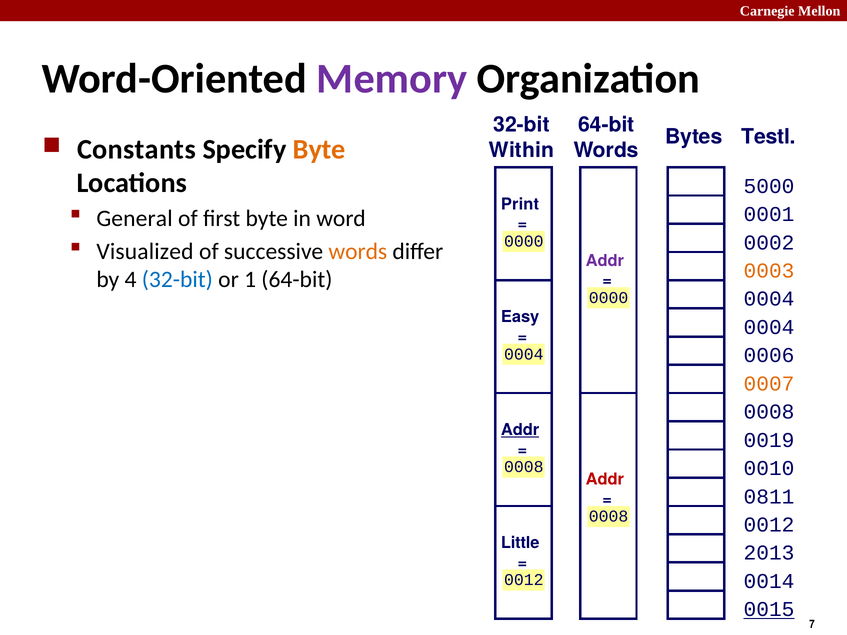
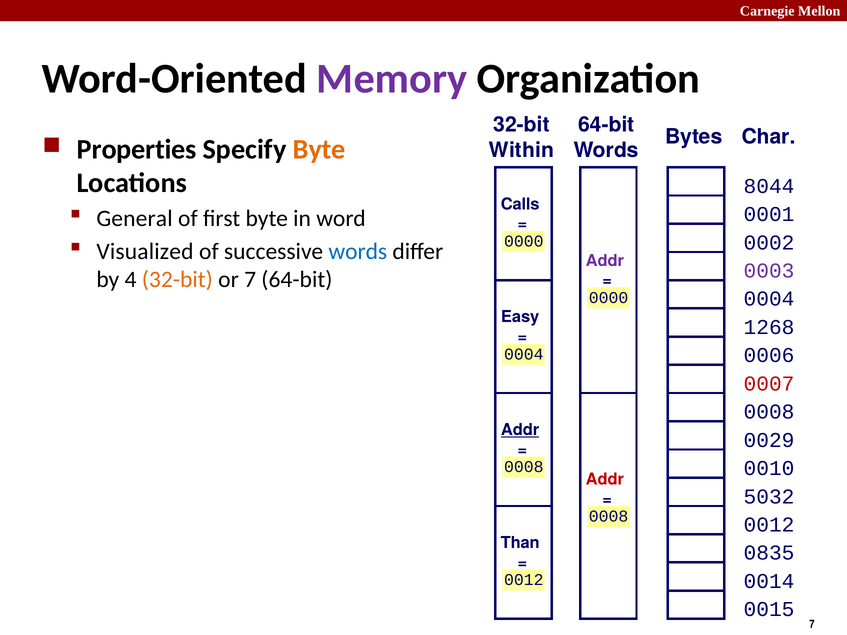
Testl: Testl -> Char
Constants: Constants -> Properties
5000: 5000 -> 8044
Print: Print -> Calls
words at (358, 252) colour: orange -> blue
0003 colour: orange -> purple
32-bit at (177, 280) colour: blue -> orange
or 1: 1 -> 7
0004 at (769, 327): 0004 -> 1268
0007 colour: orange -> red
0019: 0019 -> 0029
0811: 0811 -> 5032
Little: Little -> Than
2013: 2013 -> 0835
0015 underline: present -> none
